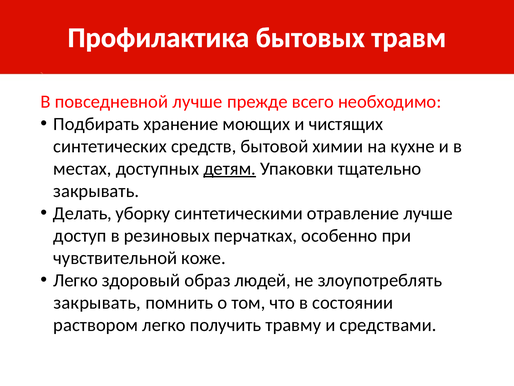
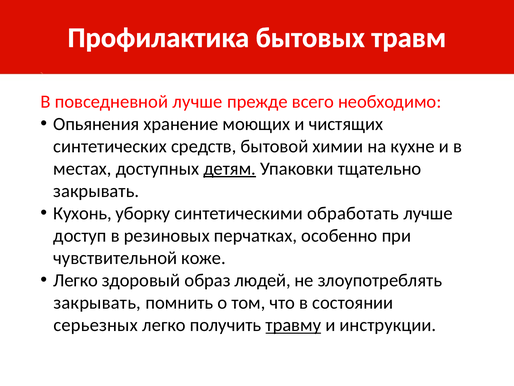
Подбирать: Подбирать -> Опьянения
Делать: Делать -> Кухонь
отравление: отравление -> обработать
раствором: раствором -> серьезных
травму underline: none -> present
средствами: средствами -> инструкции
